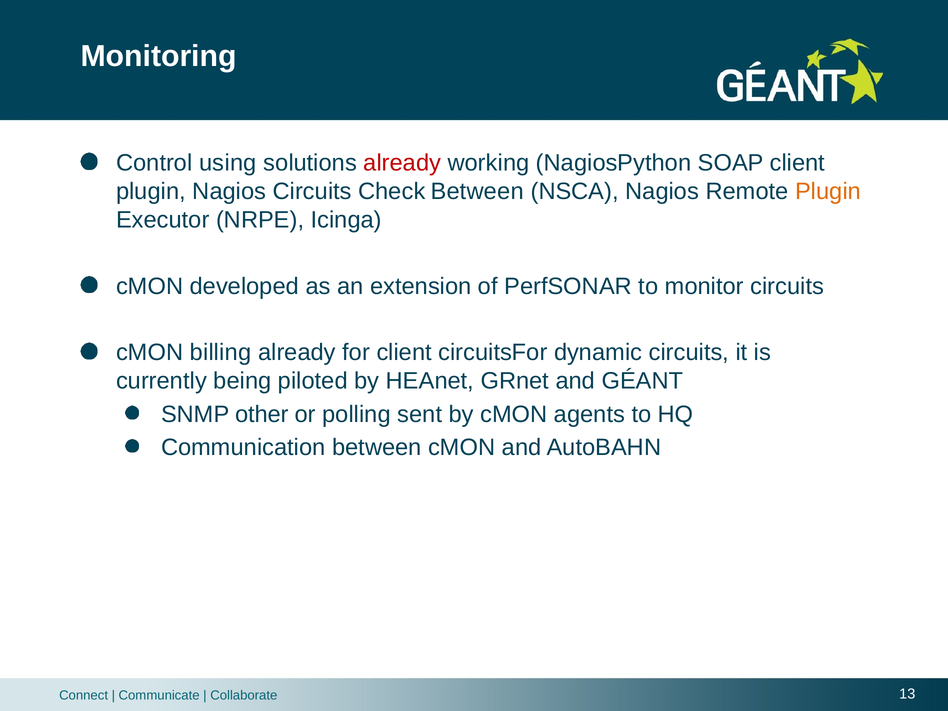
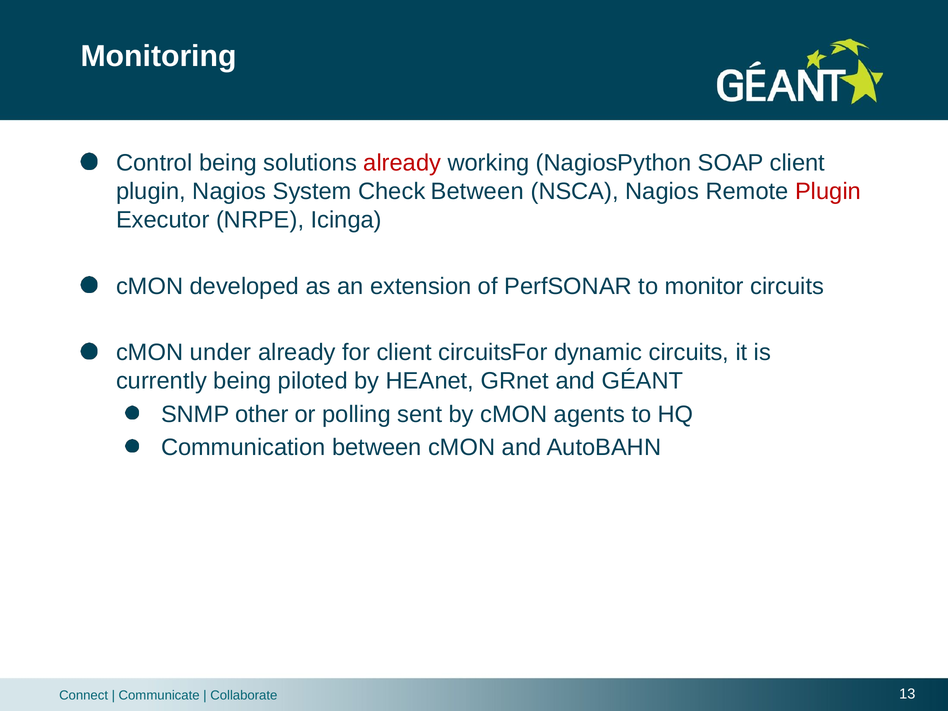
Control using: using -> being
Nagios Circuits: Circuits -> System
Plugin at (828, 191) colour: orange -> red
billing: billing -> under
